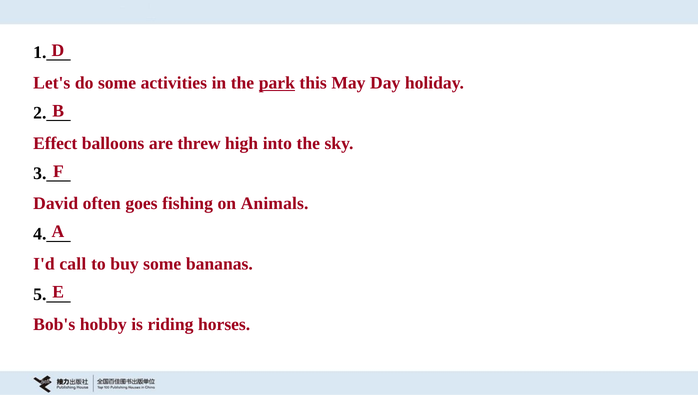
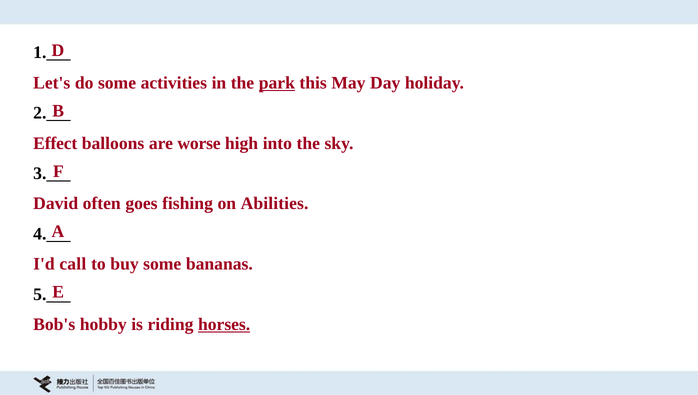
threw: threw -> worse
Animals: Animals -> Abilities
horses underline: none -> present
